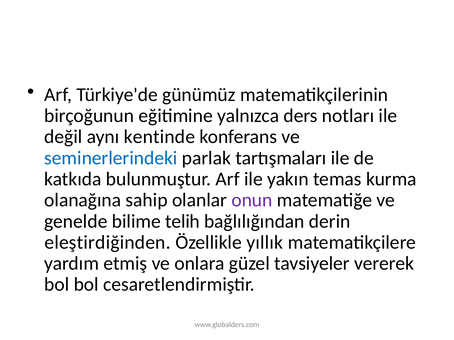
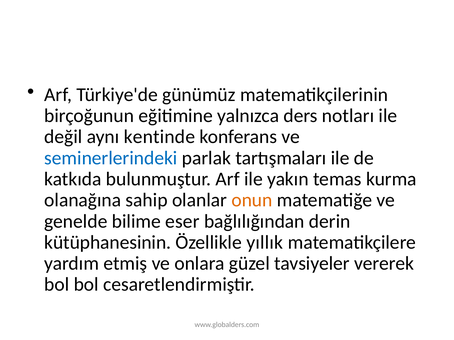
onun colour: purple -> orange
telih: telih -> eser
eleştirdiğinden: eleştirdiğinden -> kütüphanesinin
